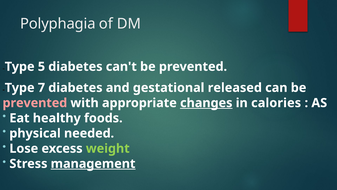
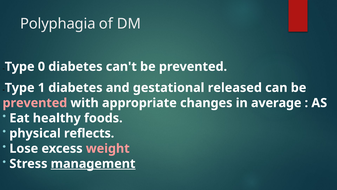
5: 5 -> 0
7: 7 -> 1
changes underline: present -> none
calories: calories -> average
needed: needed -> reflects
weight colour: light green -> pink
